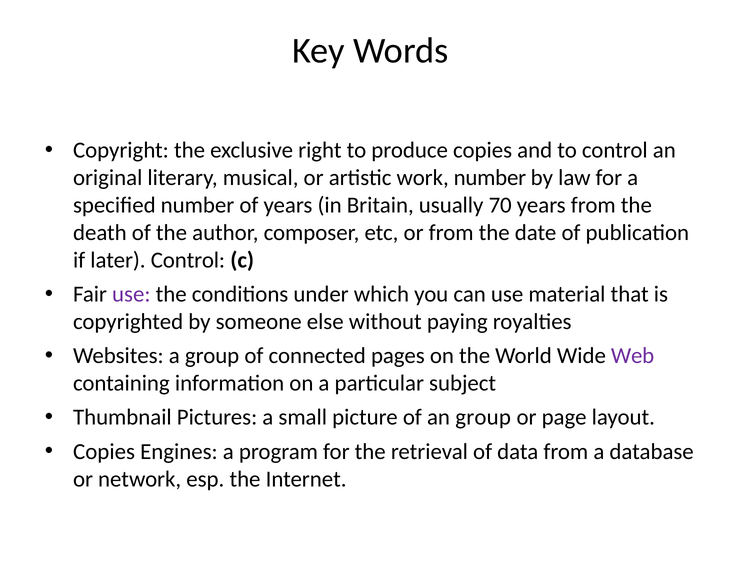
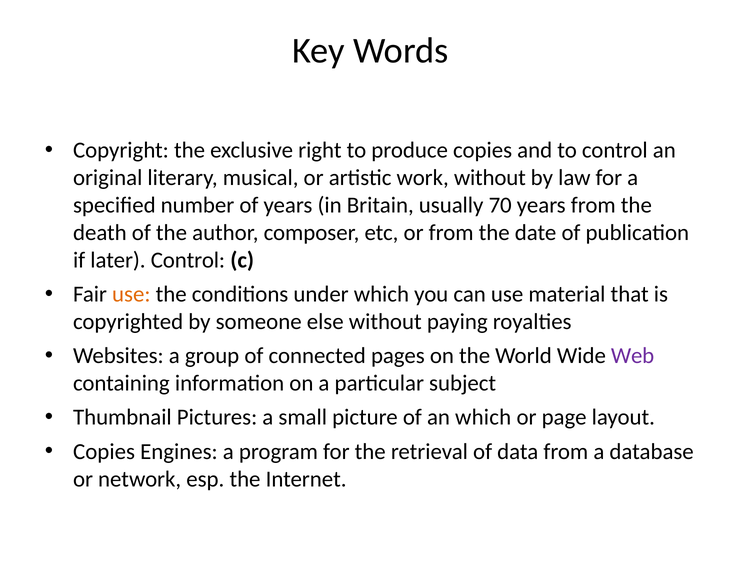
work number: number -> without
use at (131, 294) colour: purple -> orange
an group: group -> which
